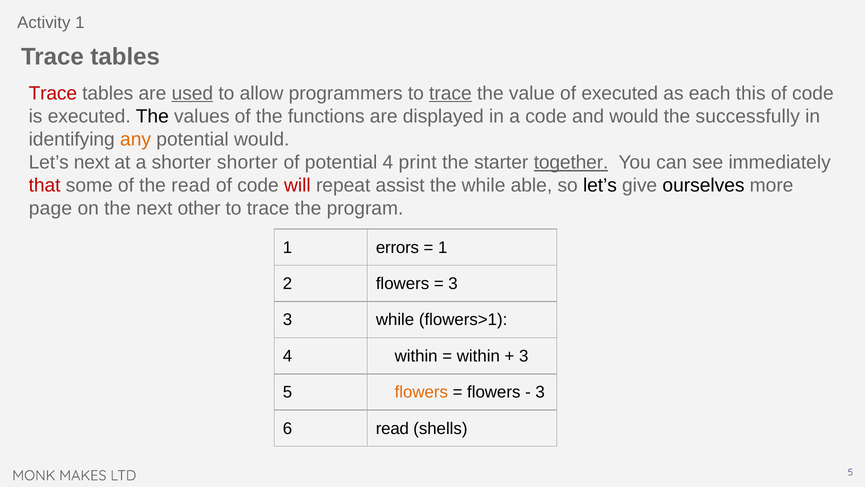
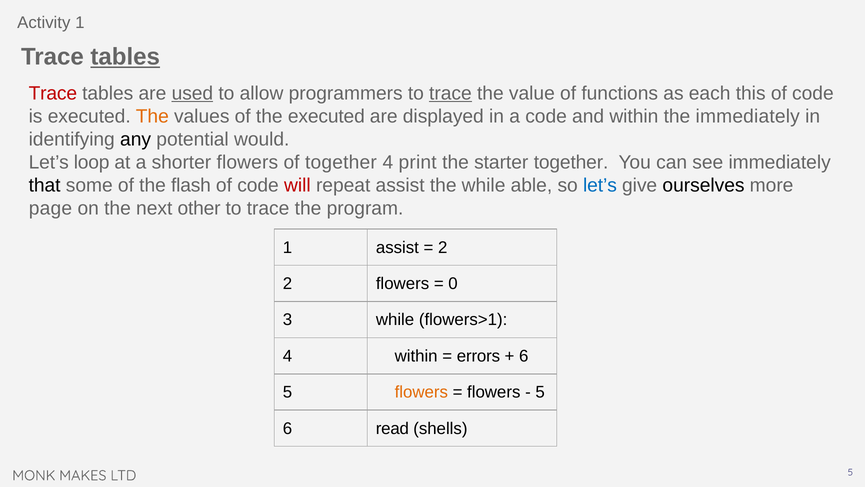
tables at (125, 57) underline: none -> present
of executed: executed -> functions
The at (152, 116) colour: black -> orange
the functions: functions -> executed
and would: would -> within
the successfully: successfully -> immediately
any colour: orange -> black
Let’s next: next -> loop
shorter shorter: shorter -> flowers
of potential: potential -> together
together at (571, 162) underline: present -> none
that colour: red -> black
the read: read -> flash
let’s at (600, 185) colour: black -> blue
1 errors: errors -> assist
1 at (443, 247): 1 -> 2
3 at (453, 283): 3 -> 0
within at (478, 356): within -> errors
3 at (524, 356): 3 -> 6
3 at (540, 392): 3 -> 5
